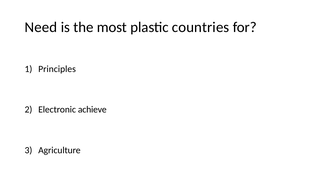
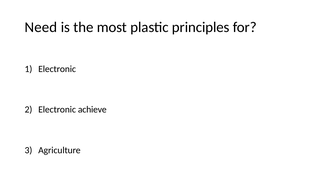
countries: countries -> principles
Principles at (57, 69): Principles -> Electronic
